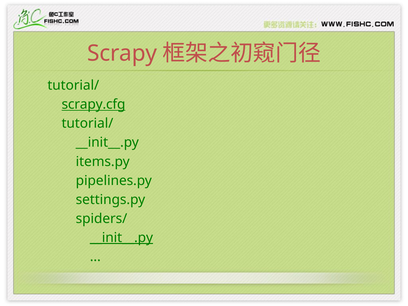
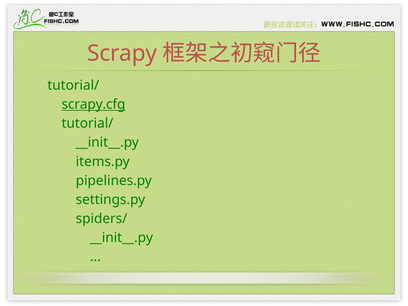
__init__.py at (121, 238) underline: present -> none
